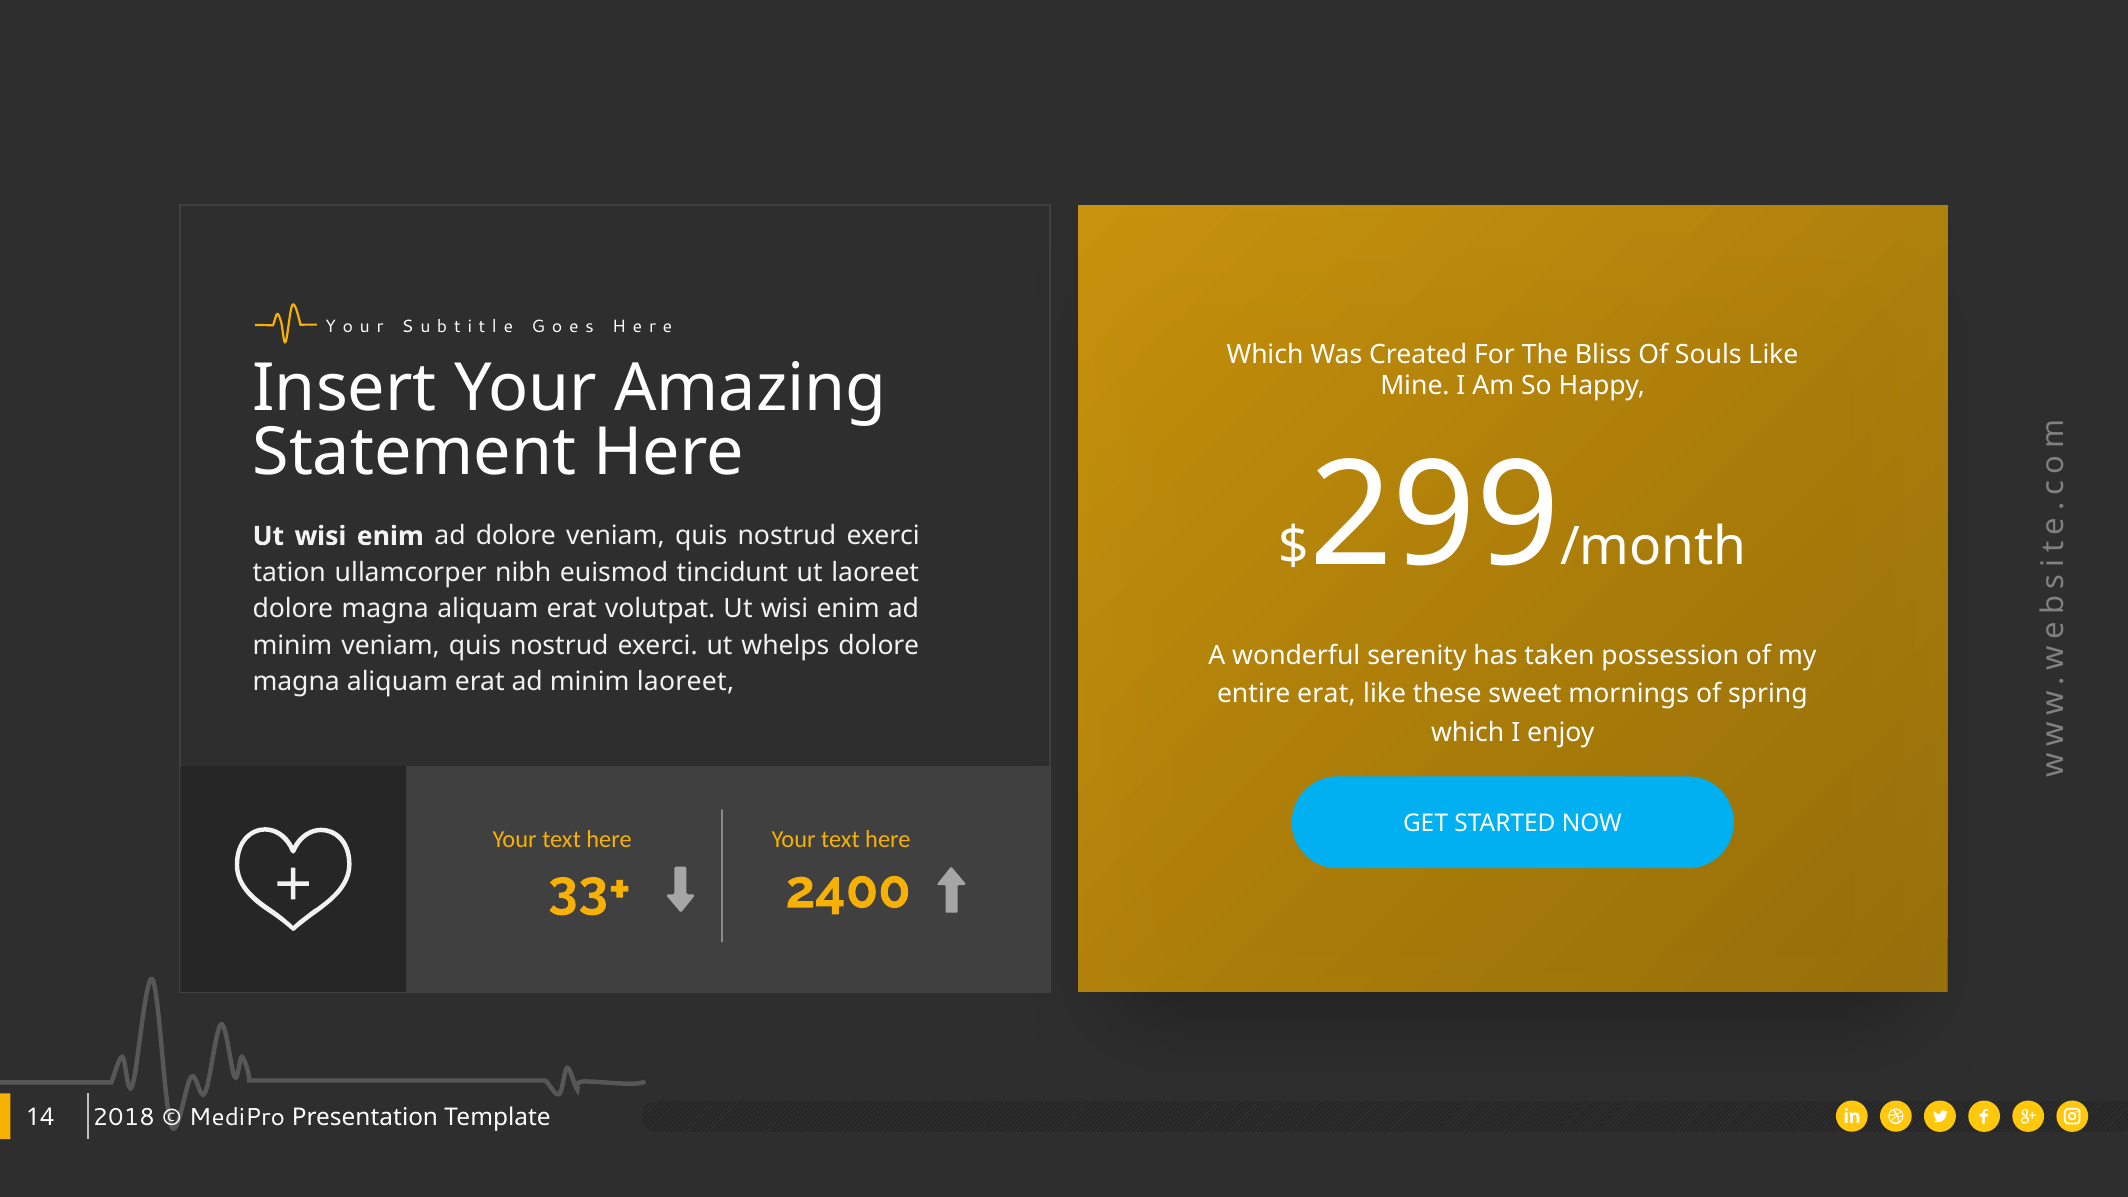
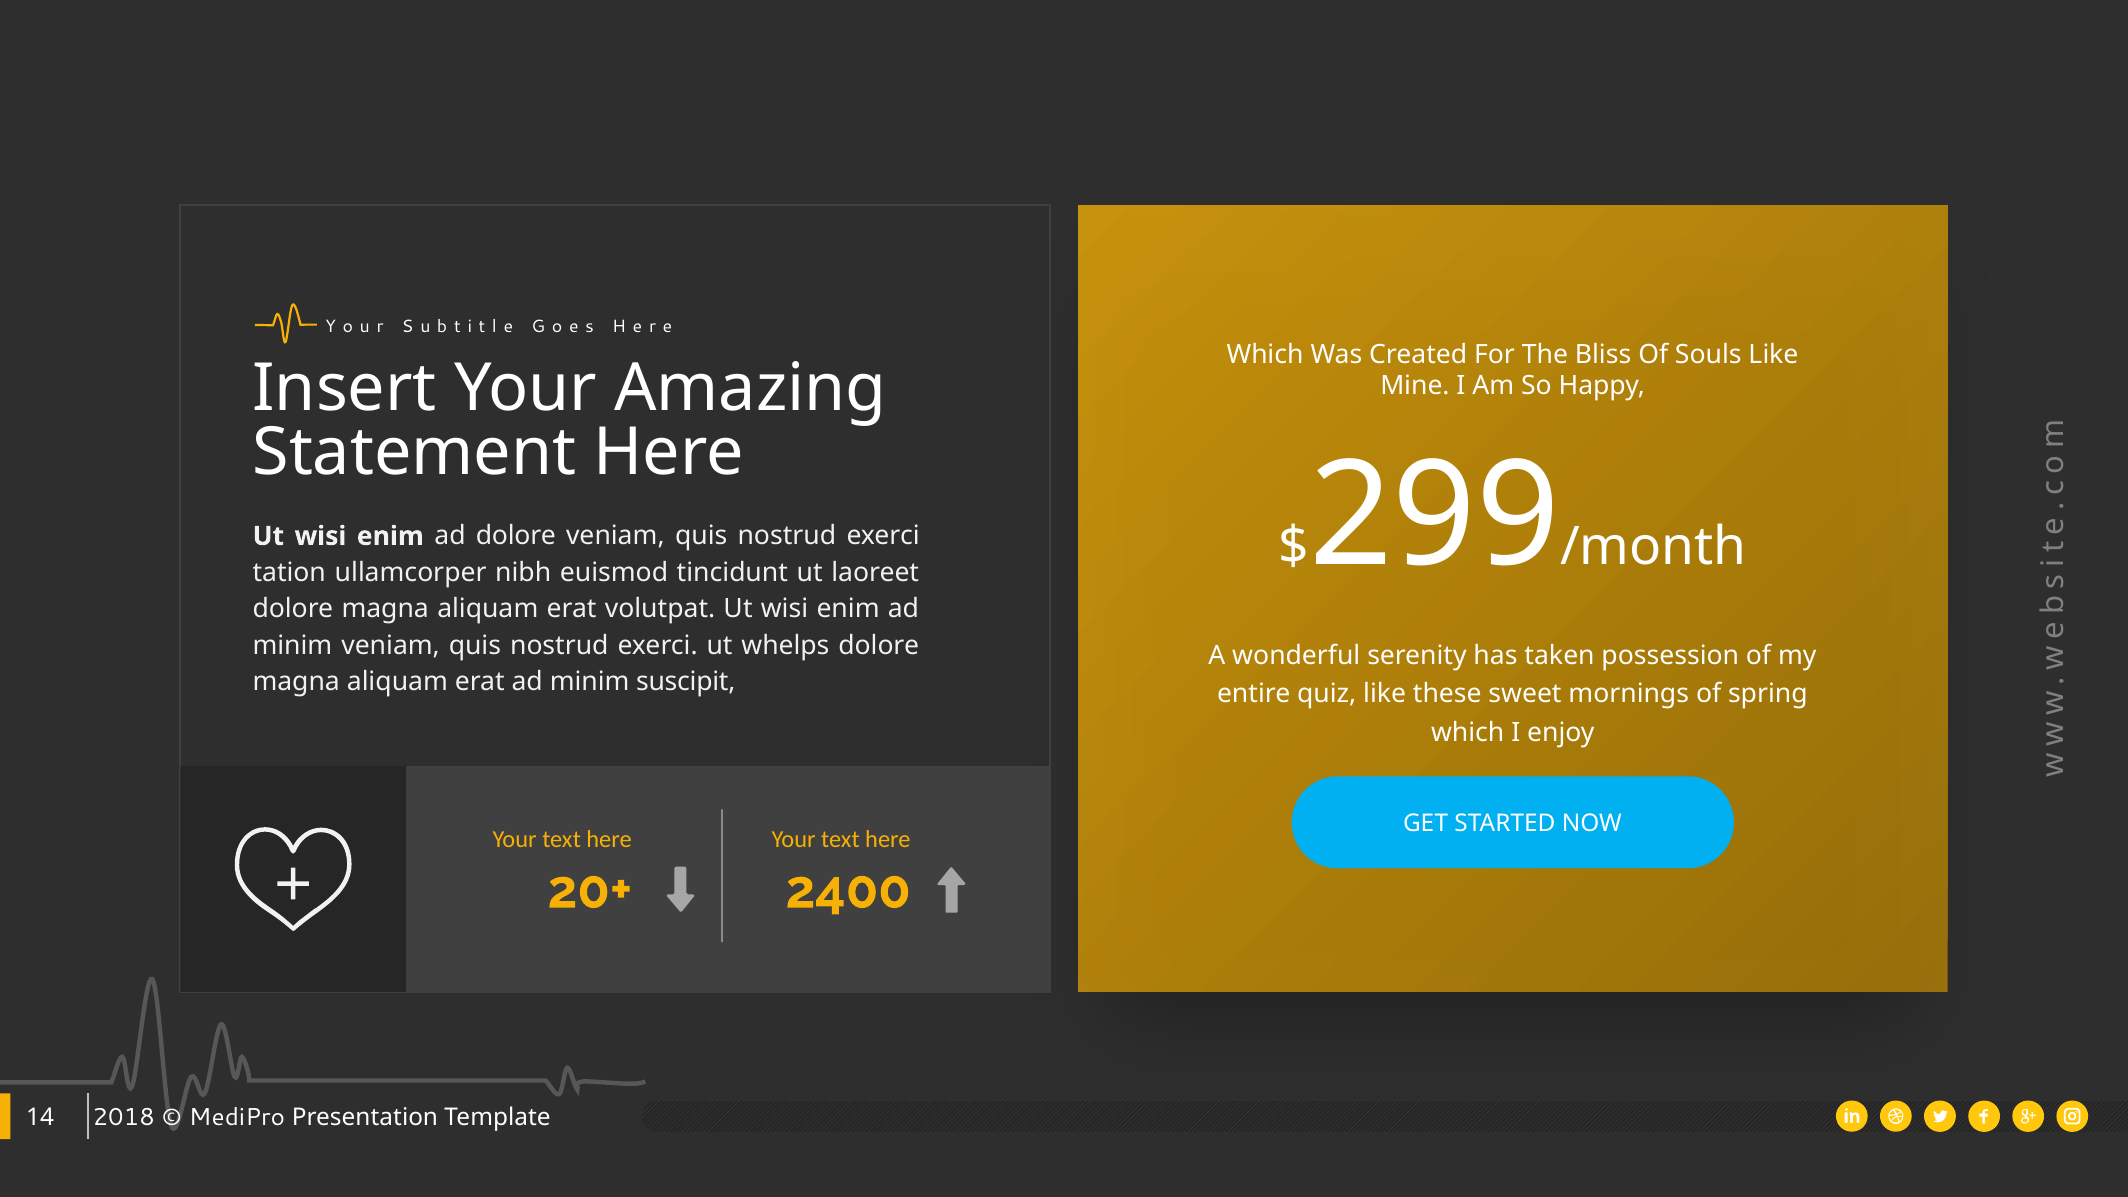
minim laoreet: laoreet -> suscipit
entire erat: erat -> quiz
33+: 33+ -> 20+
